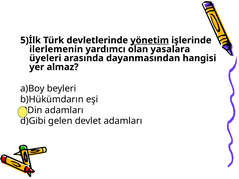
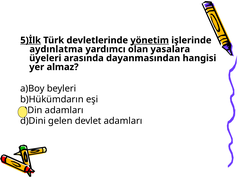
5)İlk underline: none -> present
ilerlemenin: ilerlemenin -> aydınlatma
d)Gibi: d)Gibi -> d)Dini
